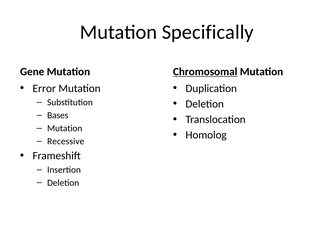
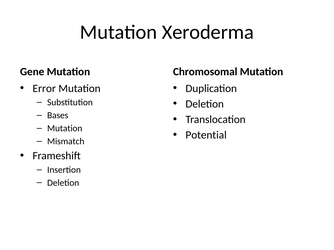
Specifically: Specifically -> Xeroderma
Chromosomal underline: present -> none
Homolog: Homolog -> Potential
Recessive: Recessive -> Mismatch
